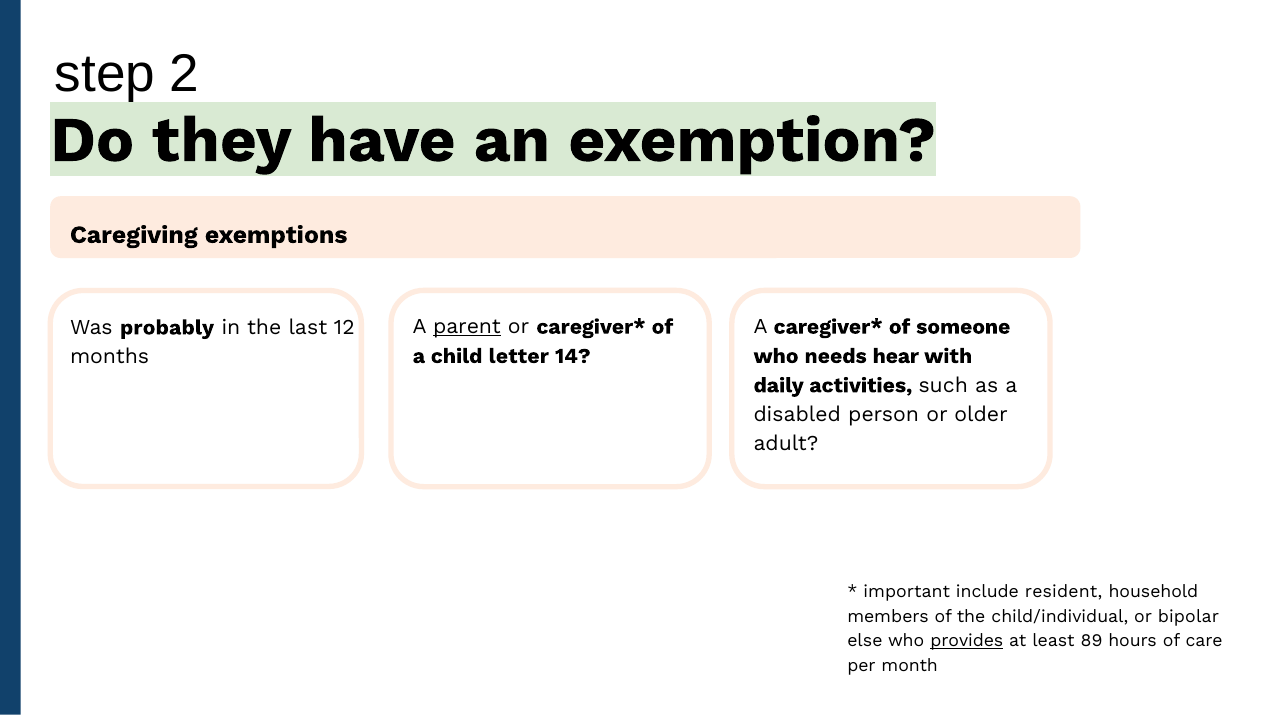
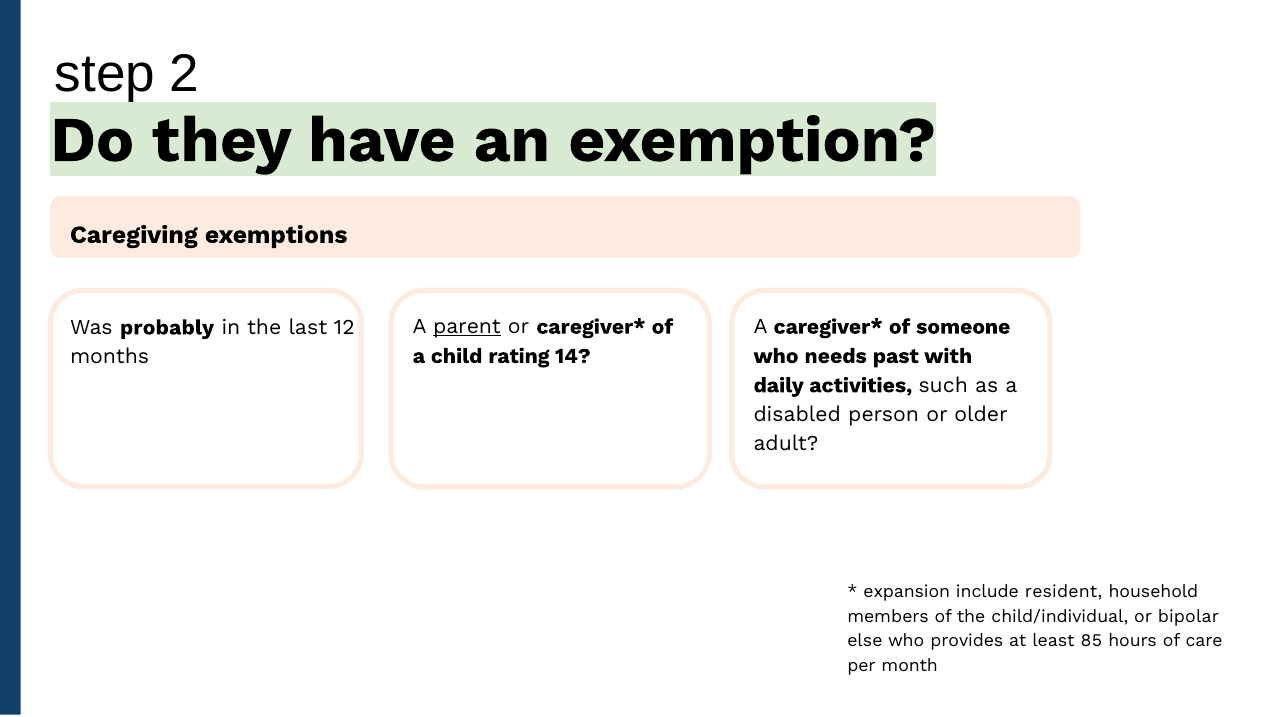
letter: letter -> rating
hear: hear -> past
important: important -> expansion
provides underline: present -> none
89: 89 -> 85
